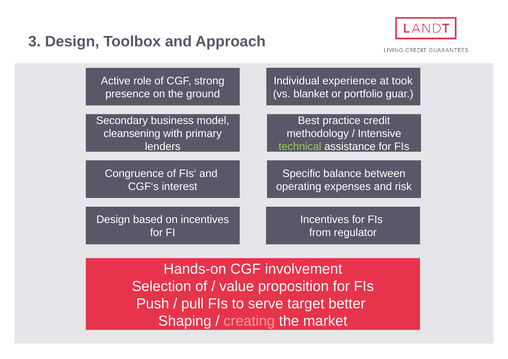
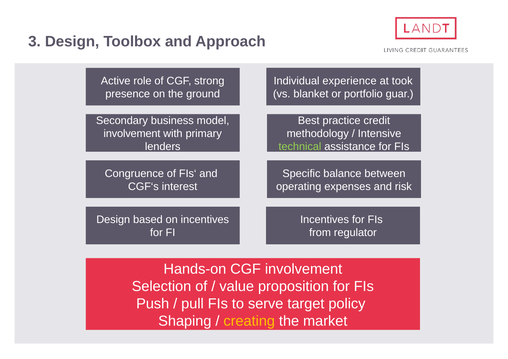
cleansening at (132, 134): cleansening -> involvement
better: better -> policy
creating colour: pink -> yellow
